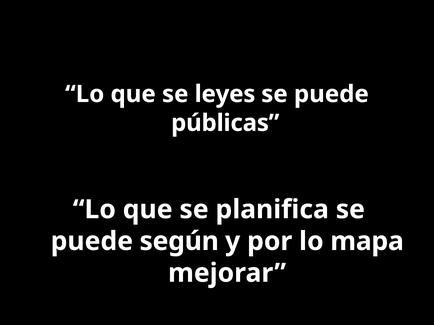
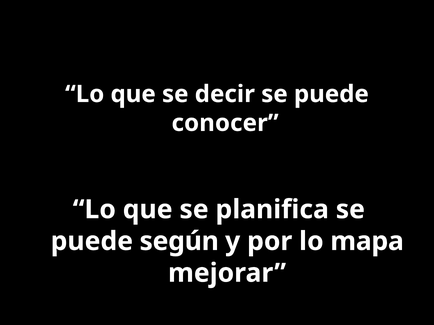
leyes: leyes -> decir
públicas: públicas -> conocer
